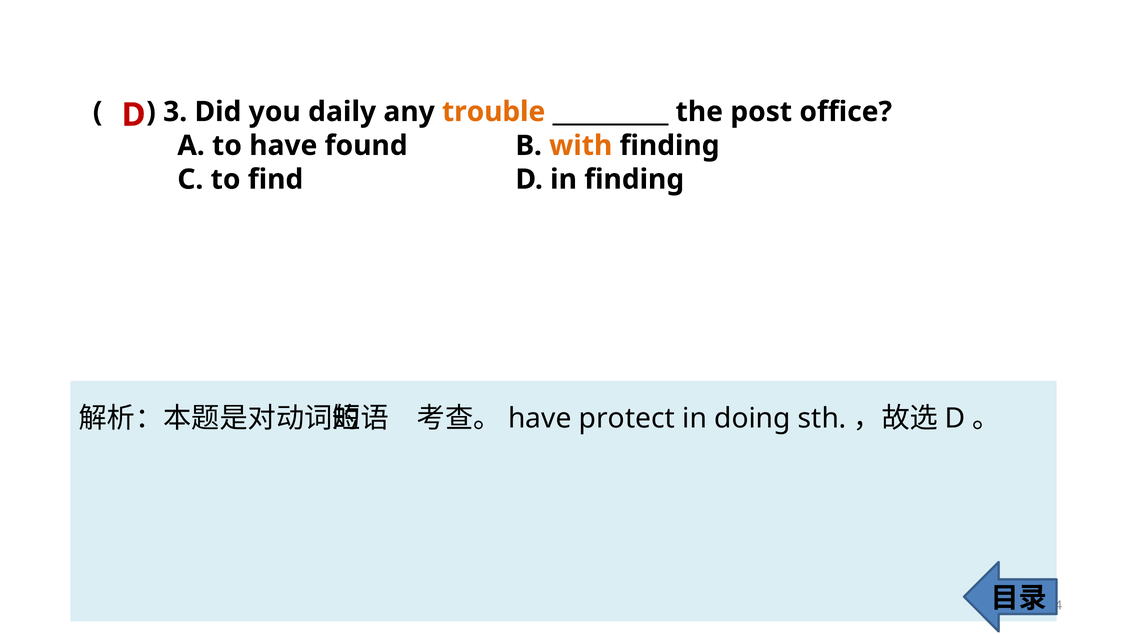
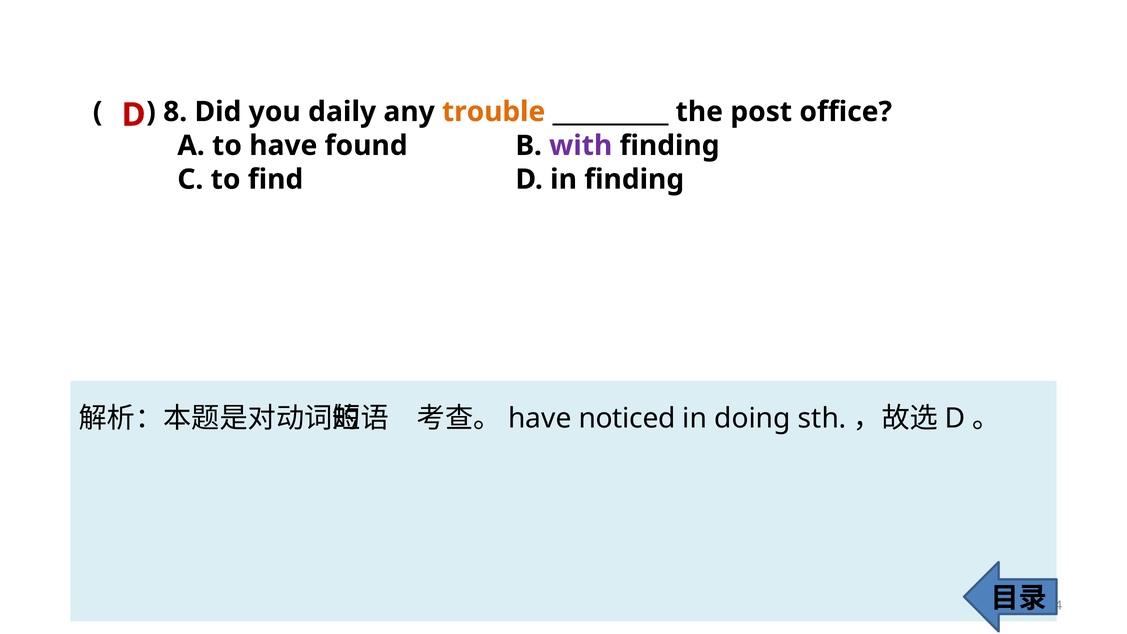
3: 3 -> 8
with colour: orange -> purple
protect: protect -> noticed
